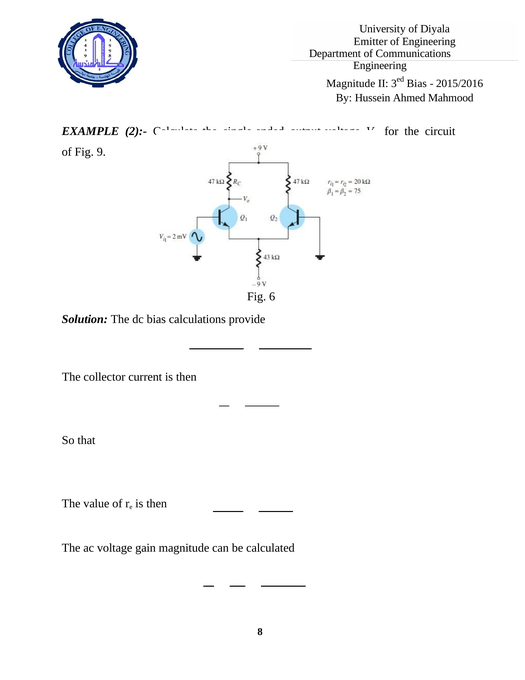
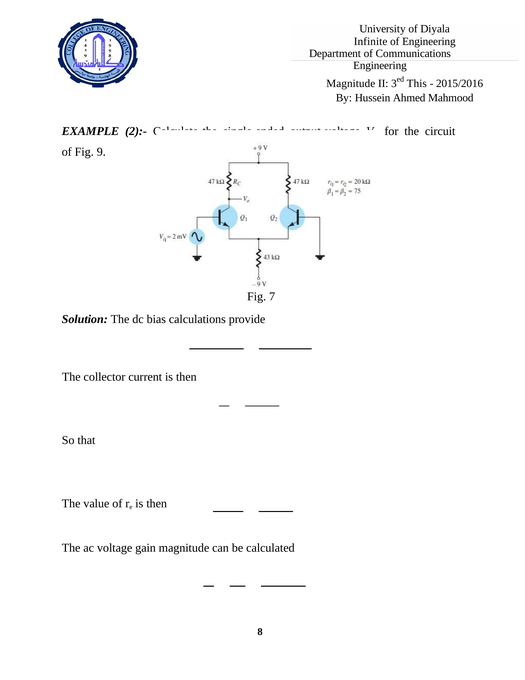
Emitter: Emitter -> Infinite
Bias at (417, 84): Bias -> This
6: 6 -> 7
